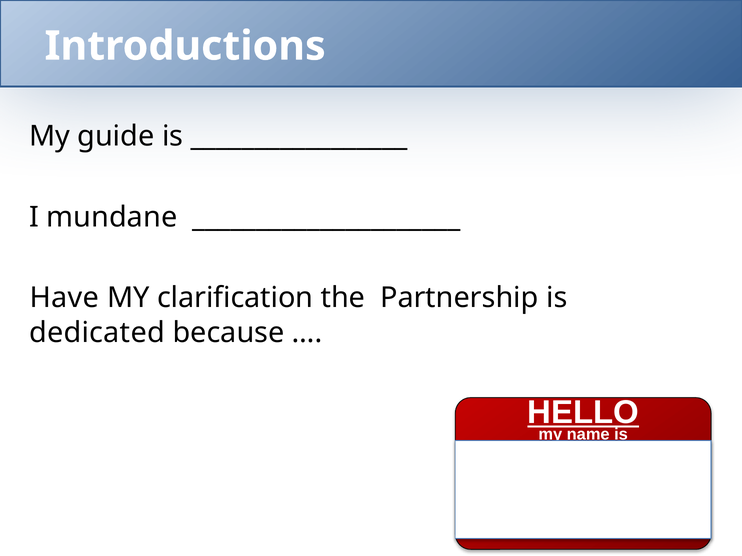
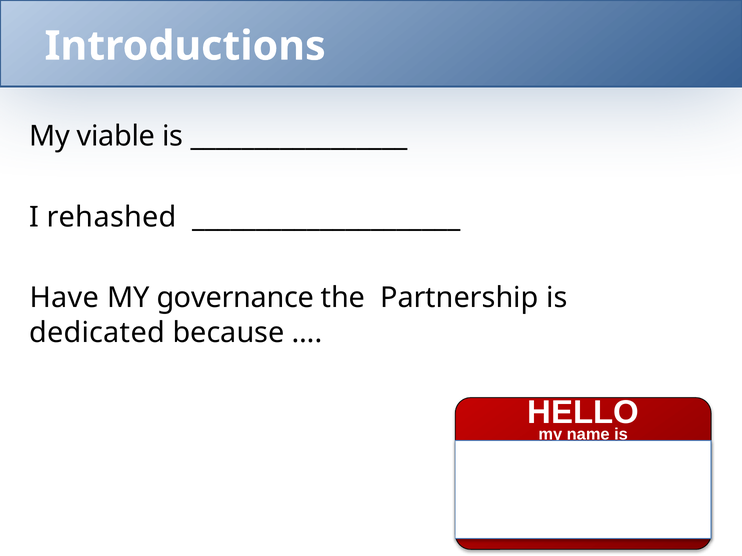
guide: guide -> viable
mundane: mundane -> rehashed
clarification: clarification -> governance
HELLO underline: present -> none
